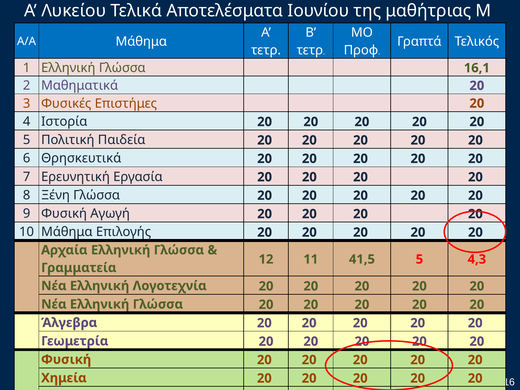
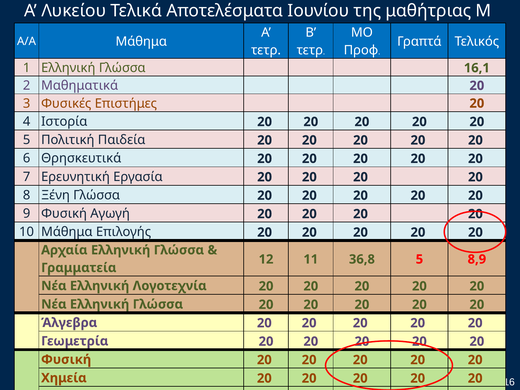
41,5: 41,5 -> 36,8
4,3: 4,3 -> 8,9
